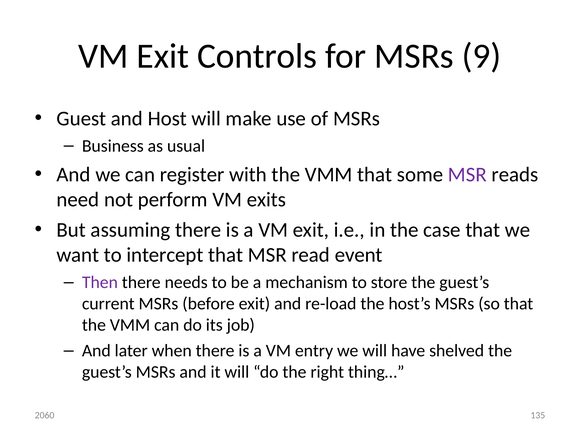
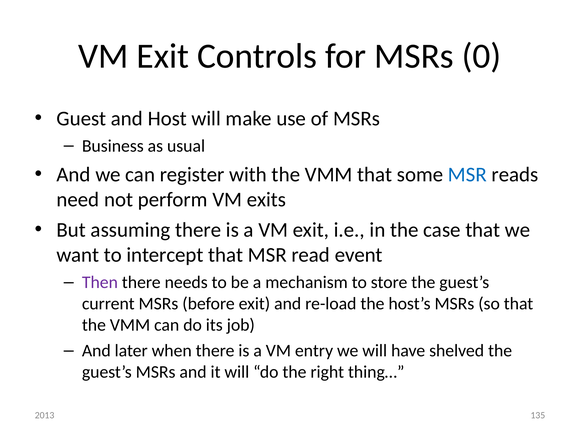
9: 9 -> 0
MSR at (467, 174) colour: purple -> blue
2060: 2060 -> 2013
